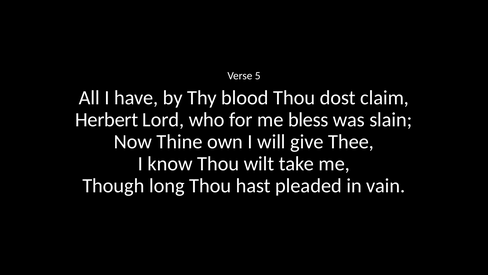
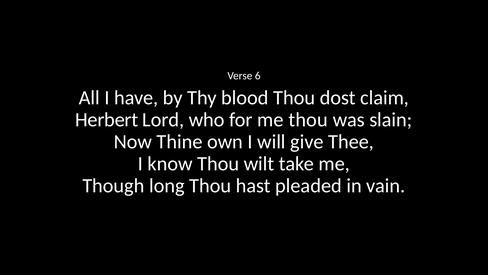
5: 5 -> 6
me bless: bless -> thou
